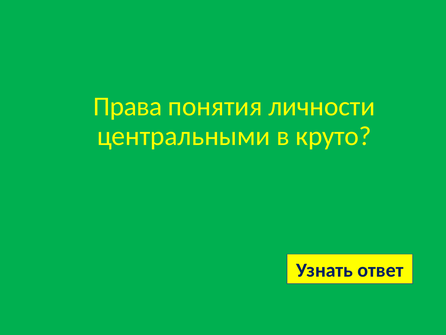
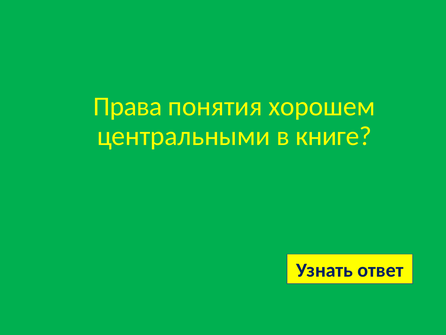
личности: личности -> хорошем
круто: круто -> книге
